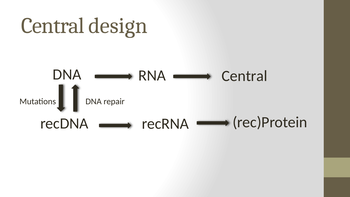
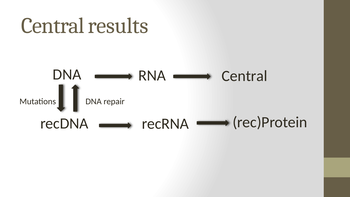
design: design -> results
